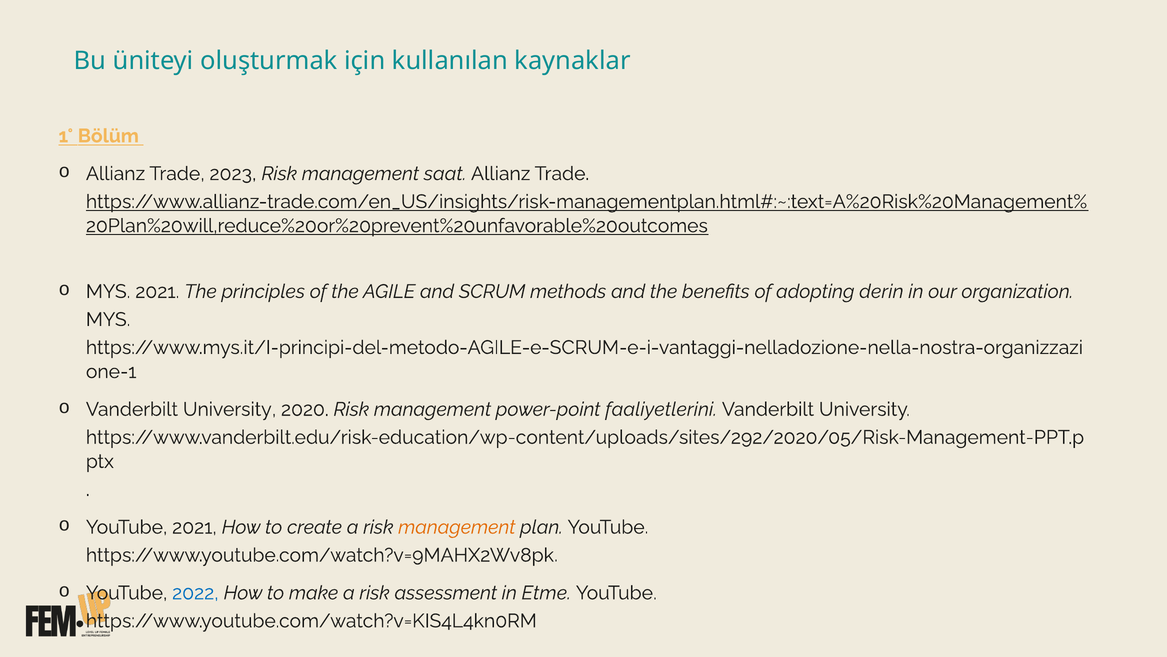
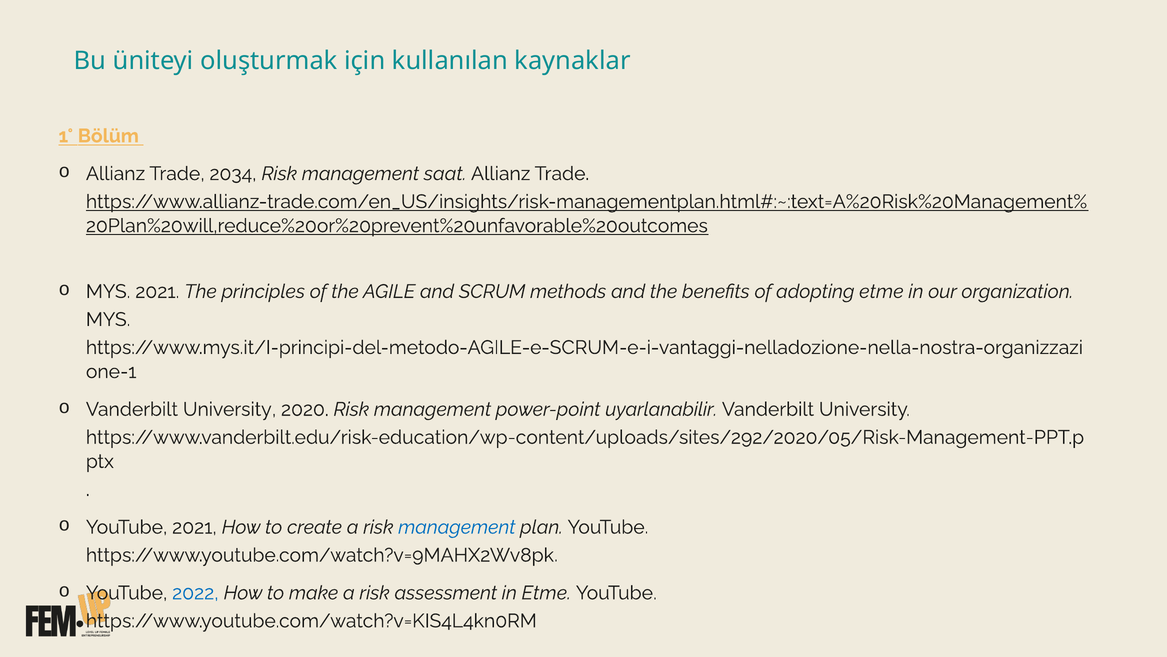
2023: 2023 -> 2034
adopting derin: derin -> etme
faaliyetlerini: faaliyetlerini -> uyarlanabilir
management at (457, 527) colour: orange -> blue
